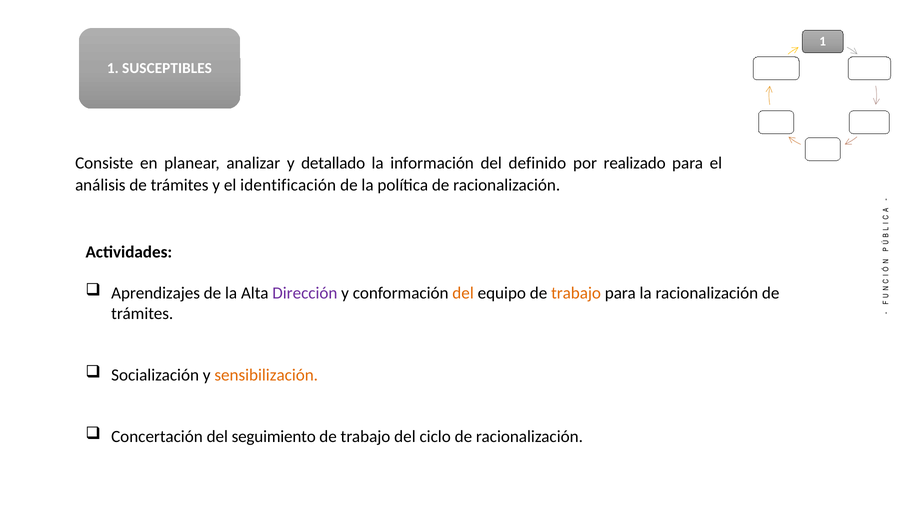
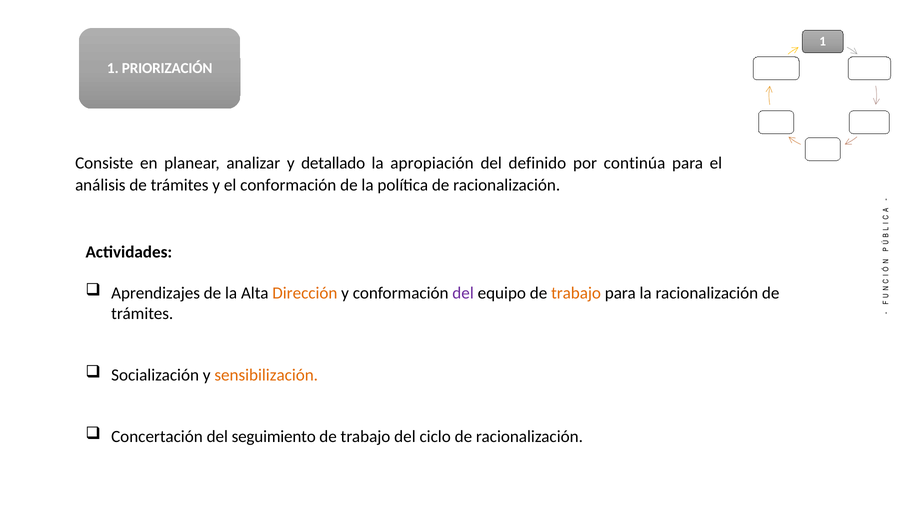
SUSCEPTIBLES: SUSCEPTIBLES -> PRIORIZACIÓN
información: información -> apropiación
realizado: realizado -> continúa
el identificación: identificación -> conformación
Dirección colour: purple -> orange
del at (463, 293) colour: orange -> purple
